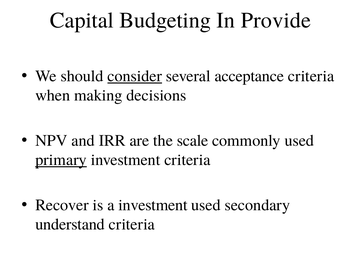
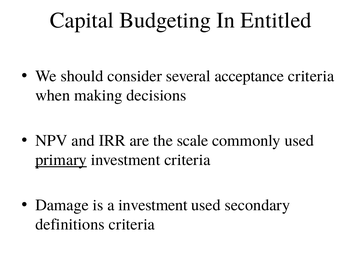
Provide: Provide -> Entitled
consider underline: present -> none
Recover: Recover -> Damage
understand: understand -> definitions
